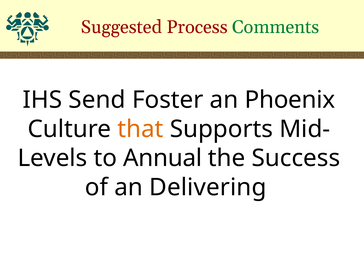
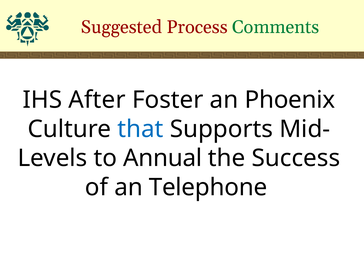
Send: Send -> After
that colour: orange -> blue
Delivering: Delivering -> Telephone
